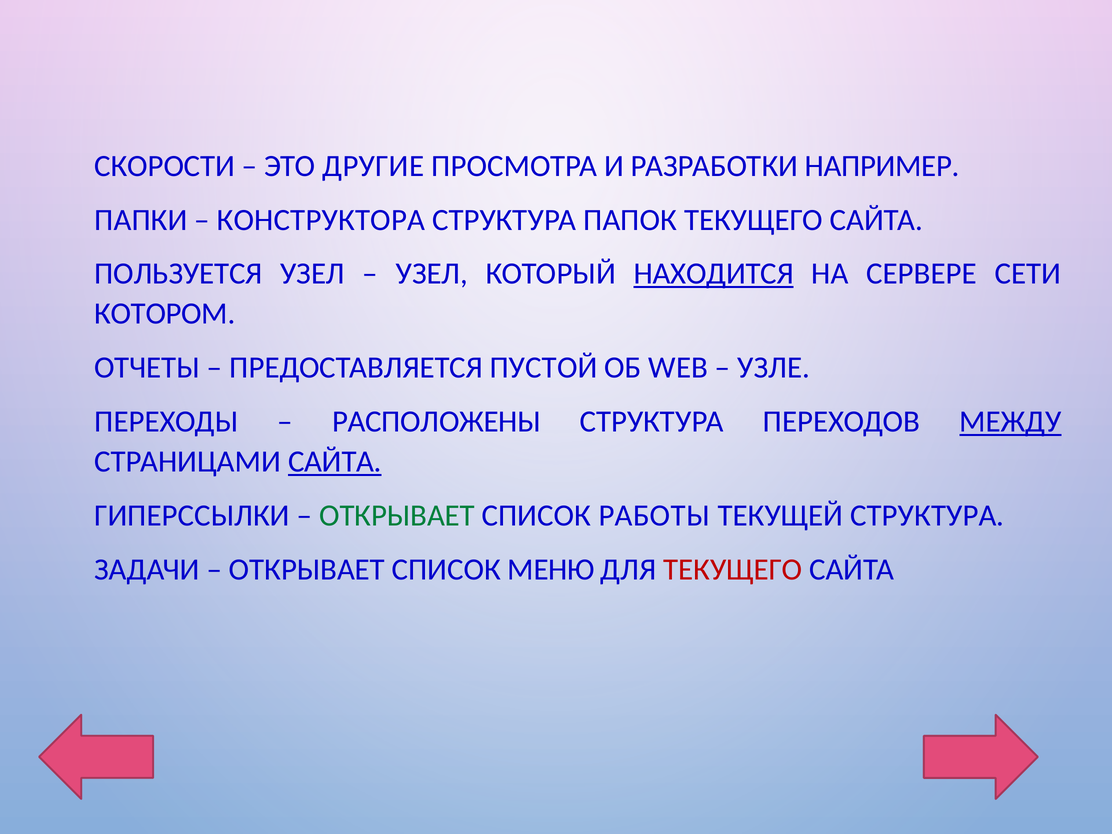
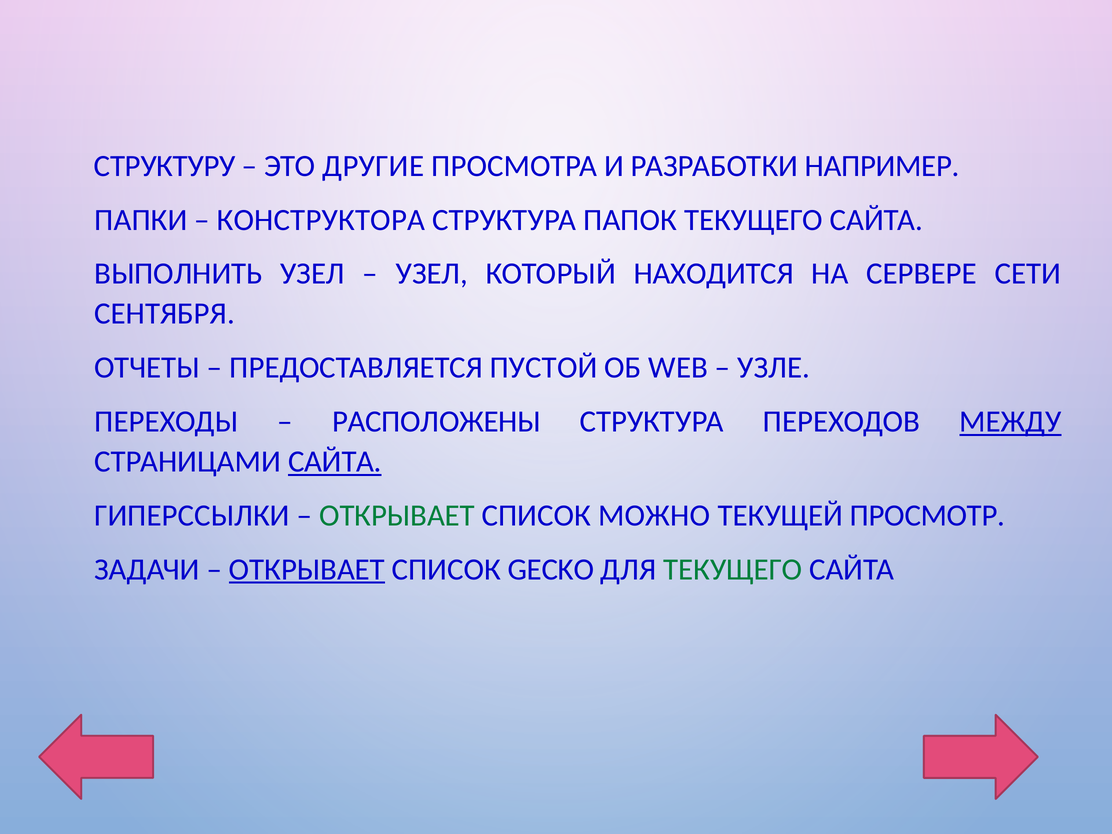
СКОРОСТИ: СКОРОСТИ -> СТРУКТУРУ
ПОЛЬЗУЕТСЯ: ПОЛЬЗУЕТСЯ -> ВЫПОЛНИТЬ
НАХОДИТСЯ underline: present -> none
КОТОРОМ: КОТОРОМ -> СЕНТЯБРЯ
РАБОТЫ: РАБОТЫ -> МОЖНО
ТЕКУЩЕЙ СТРУКТУРА: СТРУКТУРА -> ПРОСМОТР
ОТКРЫВАЕТ at (307, 569) underline: none -> present
МЕНЮ: МЕНЮ -> GECKO
ТЕКУЩЕГО at (733, 569) colour: red -> green
